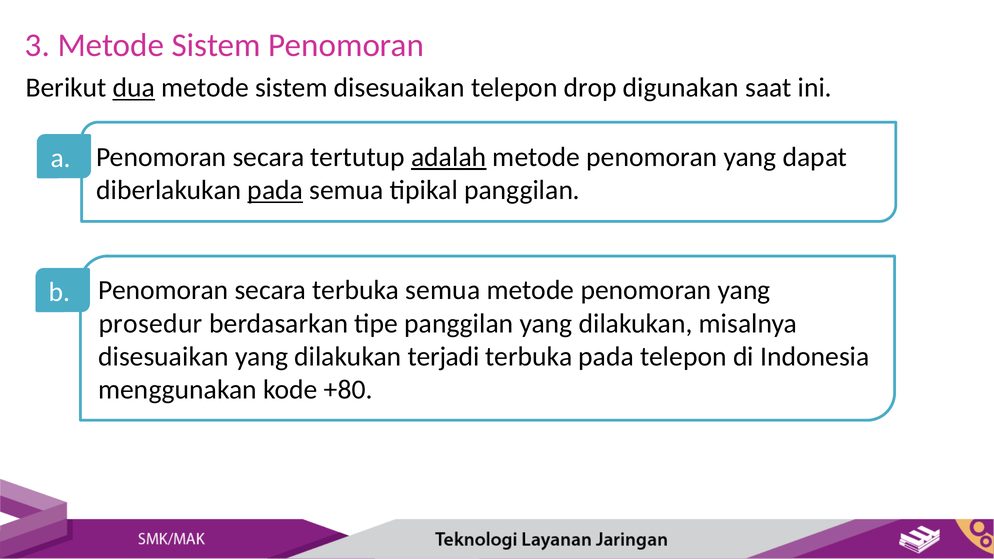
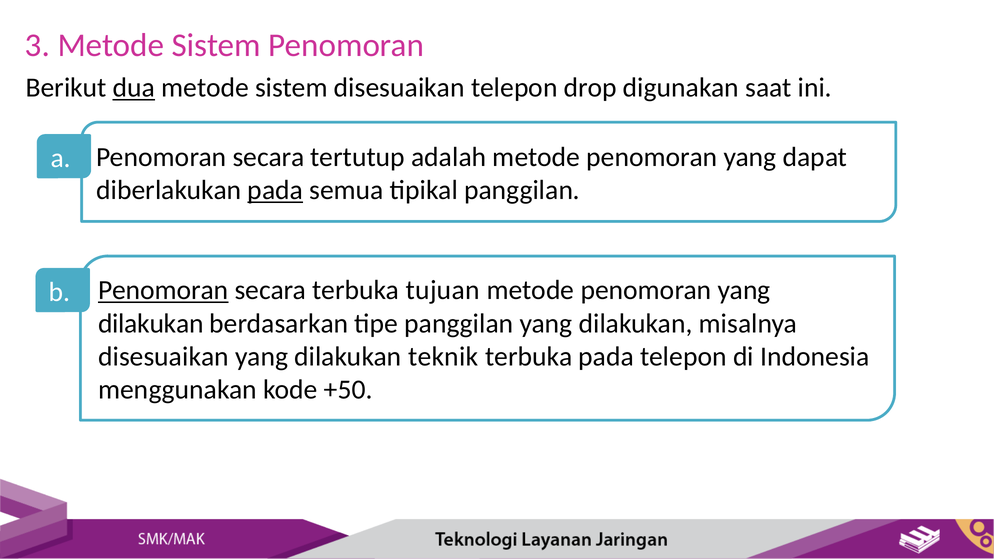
adalah underline: present -> none
Penomoran at (163, 290) underline: none -> present
terbuka semua: semua -> tujuan
prosedur at (151, 324): prosedur -> dilakukan
terjadi: terjadi -> teknik
+80: +80 -> +50
